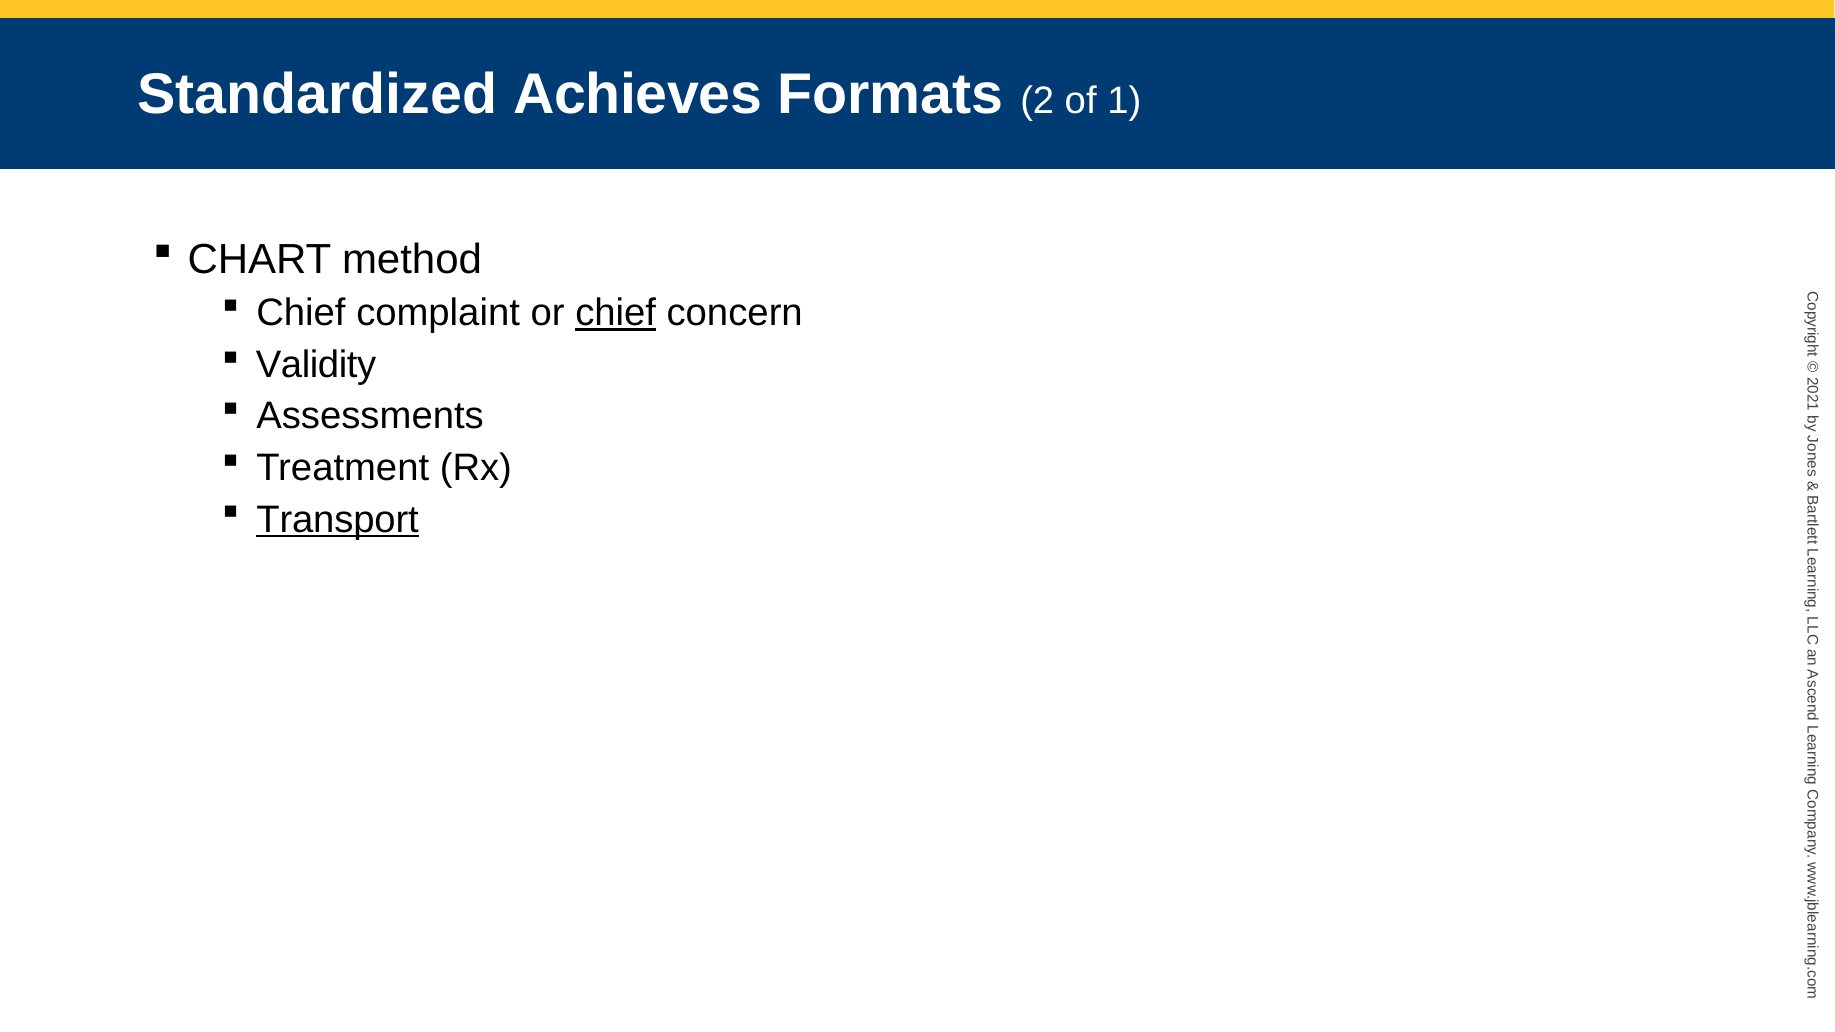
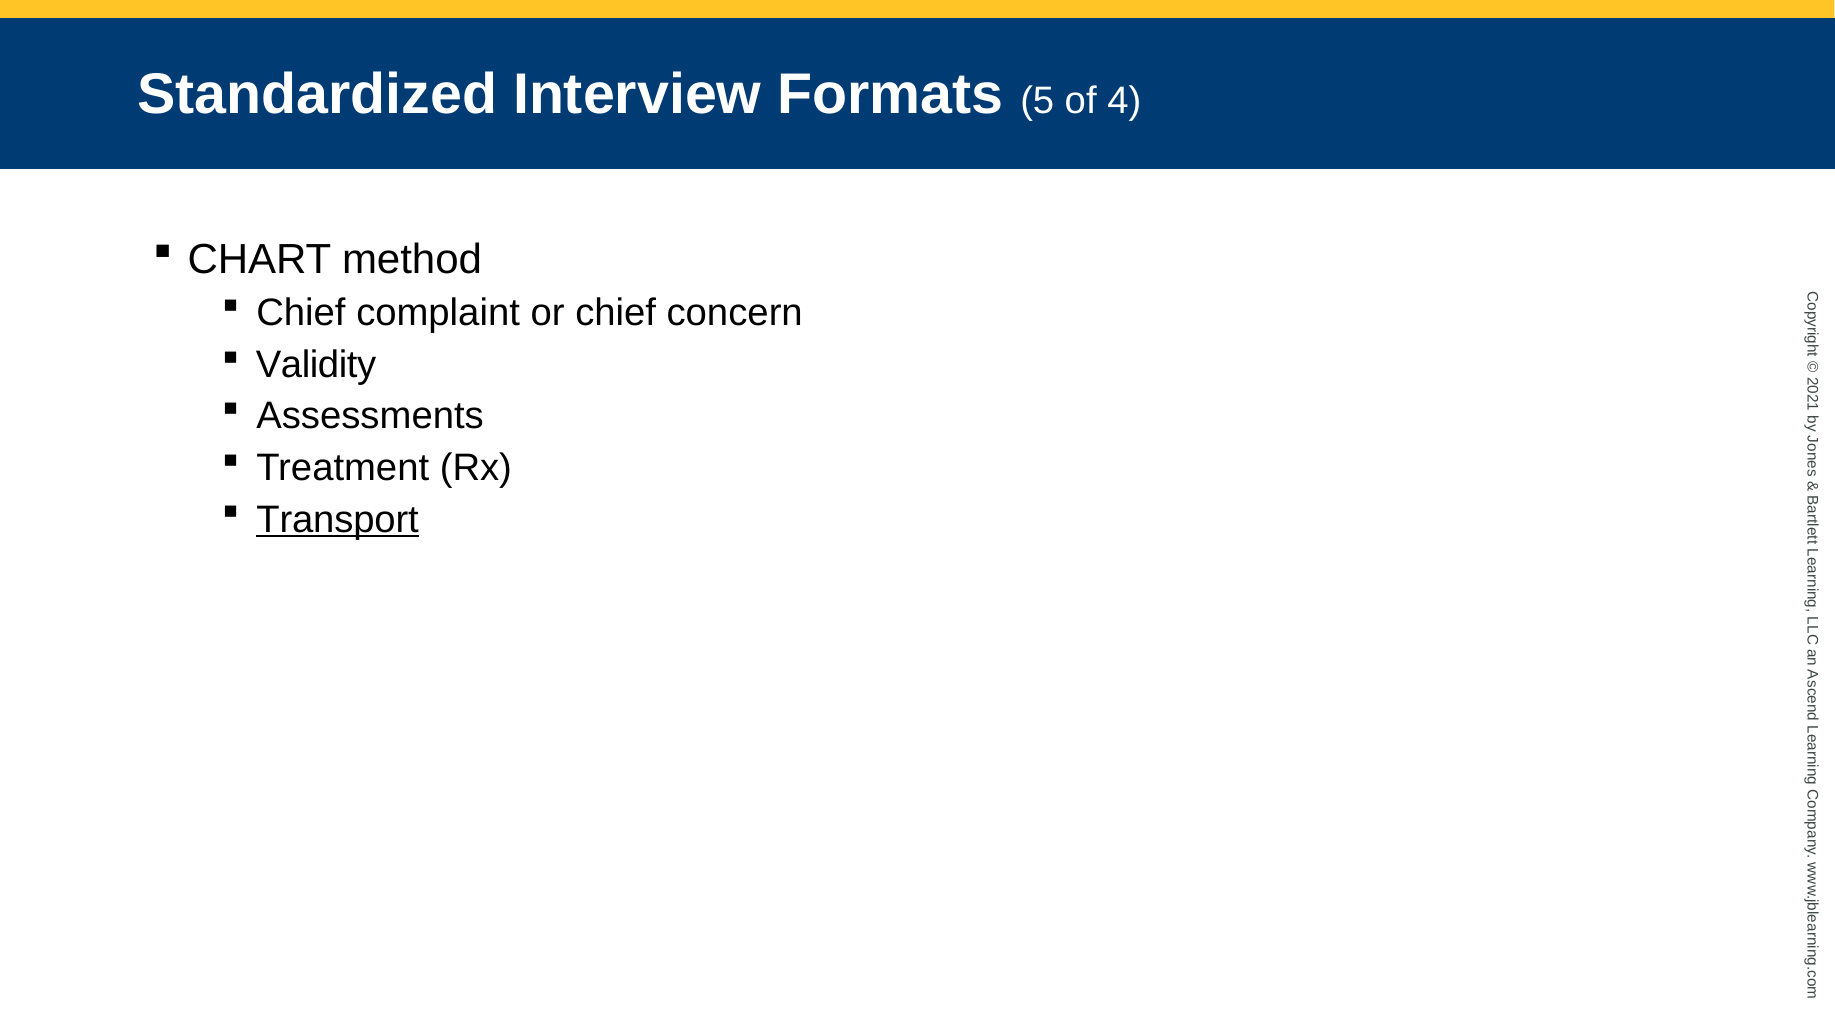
Achieves: Achieves -> Interview
Formats 2: 2 -> 5
of 1: 1 -> 4
chief at (616, 313) underline: present -> none
